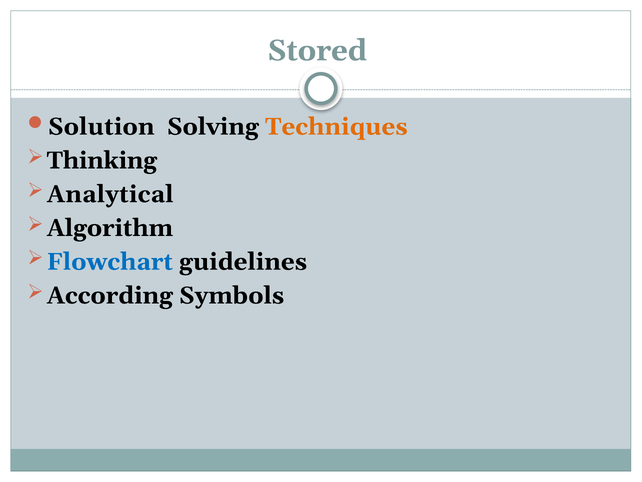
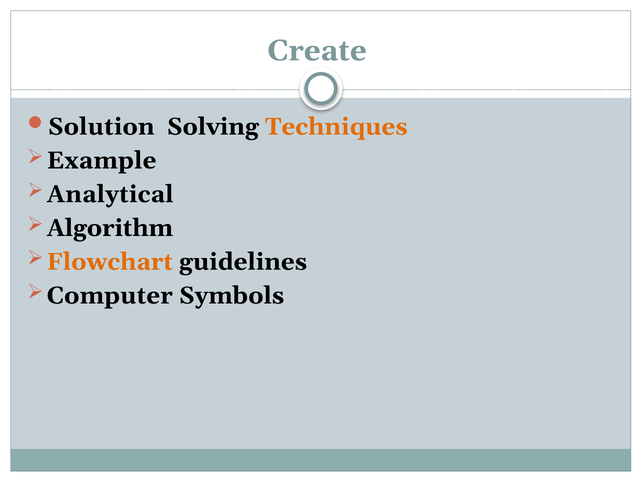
Stored: Stored -> Create
Thinking: Thinking -> Example
Flowchart colour: blue -> orange
According: According -> Computer
